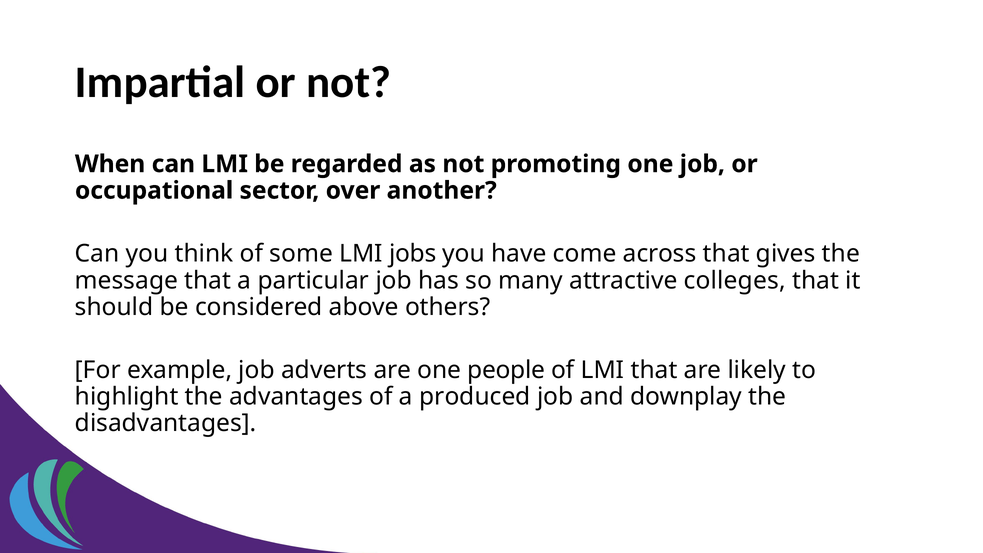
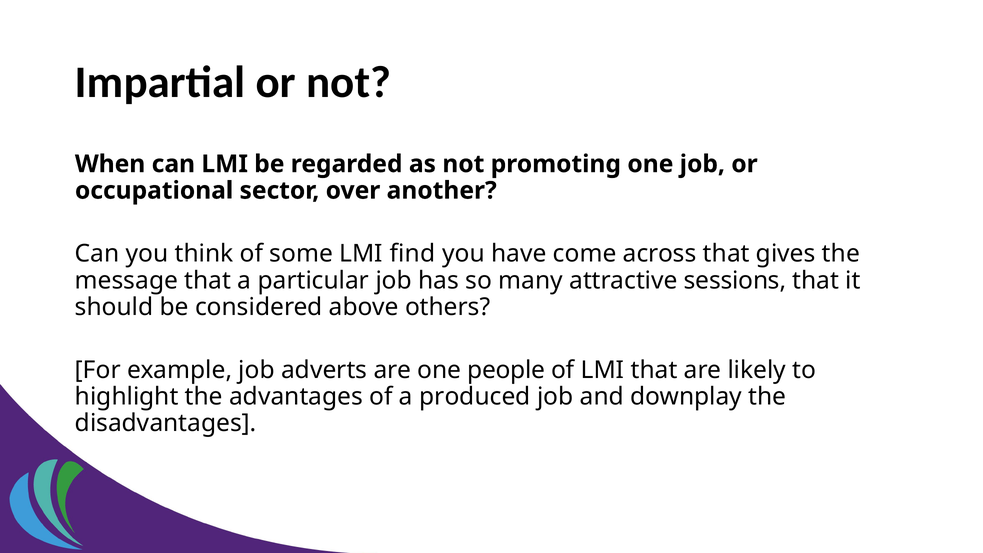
jobs: jobs -> find
colleges: colleges -> sessions
